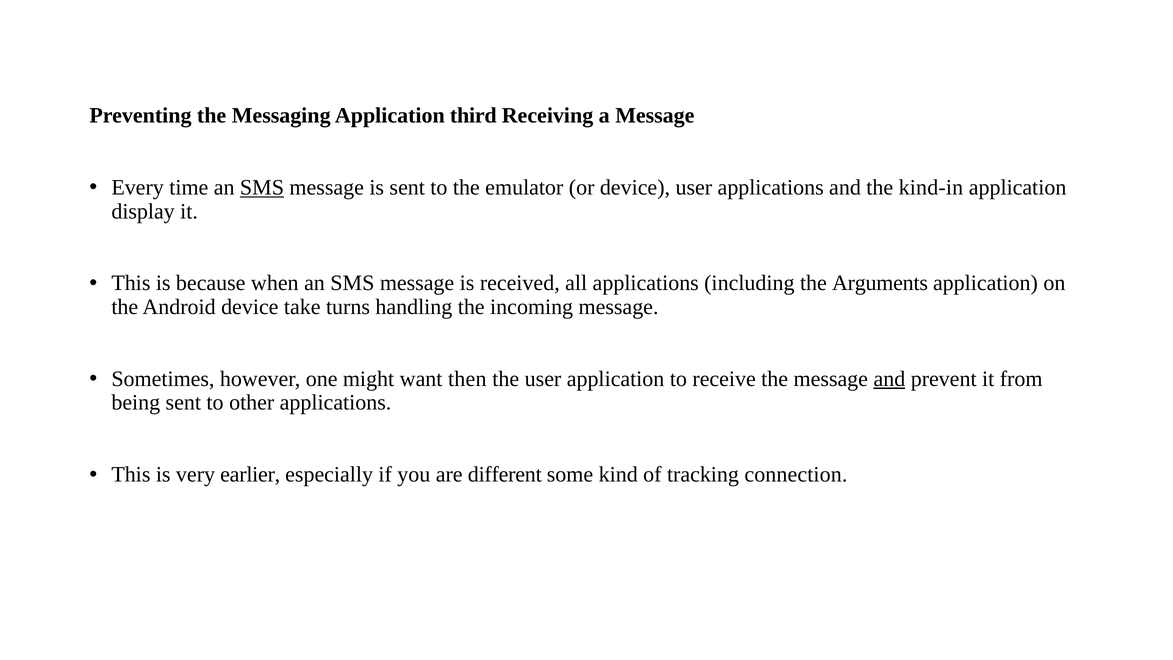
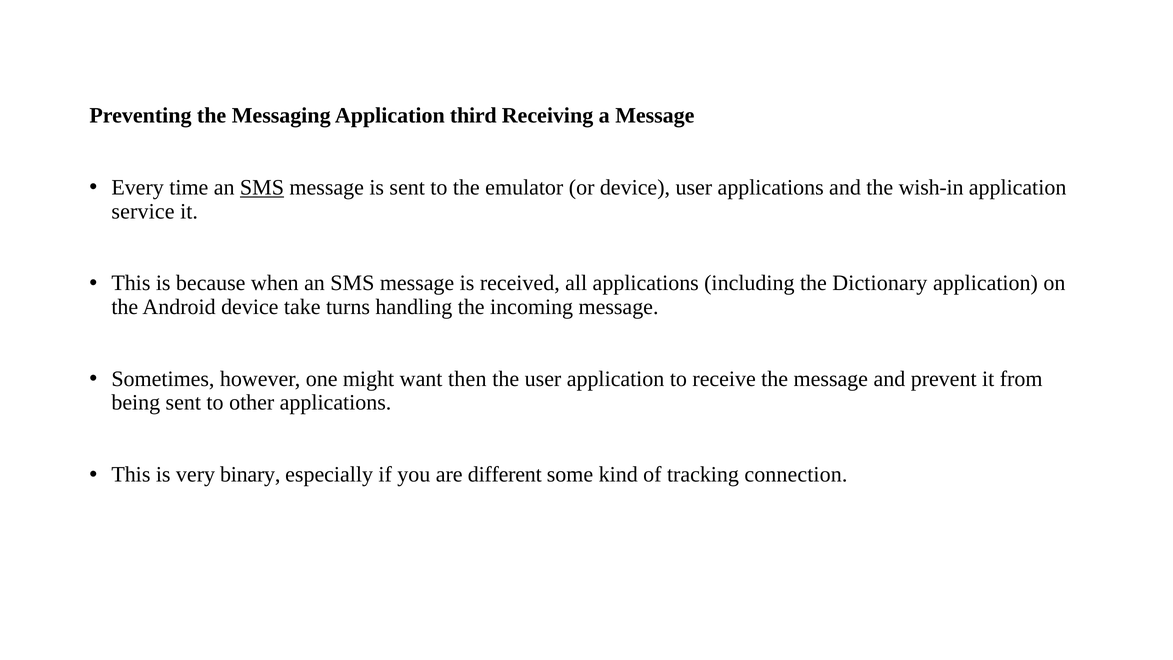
kind-in: kind-in -> wish-in
display: display -> service
Arguments: Arguments -> Dictionary
and at (889, 379) underline: present -> none
earlier: earlier -> binary
